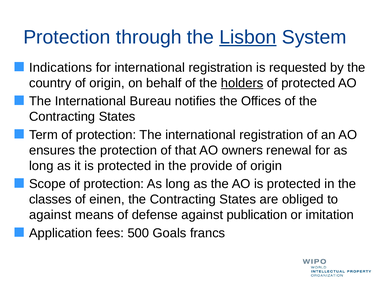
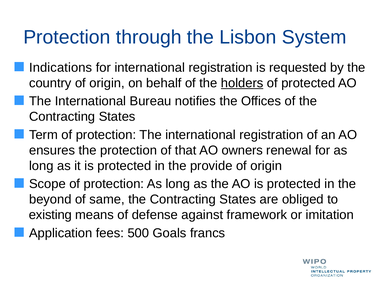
Lisbon underline: present -> none
classes: classes -> beyond
einen: einen -> same
against at (50, 215): against -> existing
publication: publication -> framework
